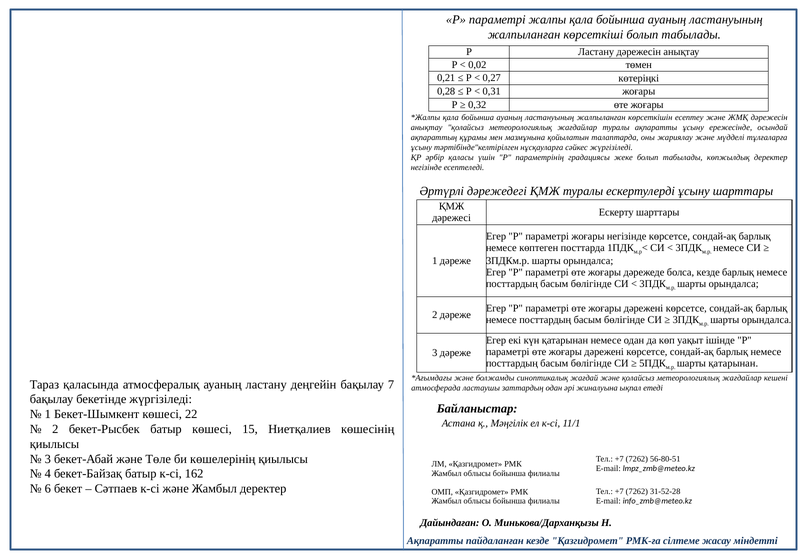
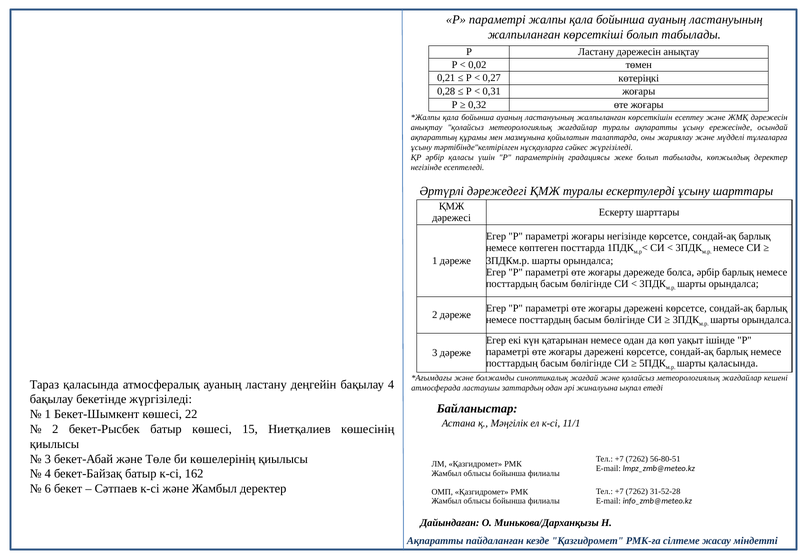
болса кезде: кезде -> әрбір
шарты қатарынан: қатарынан -> қаласында
бақылау 7: 7 -> 4
